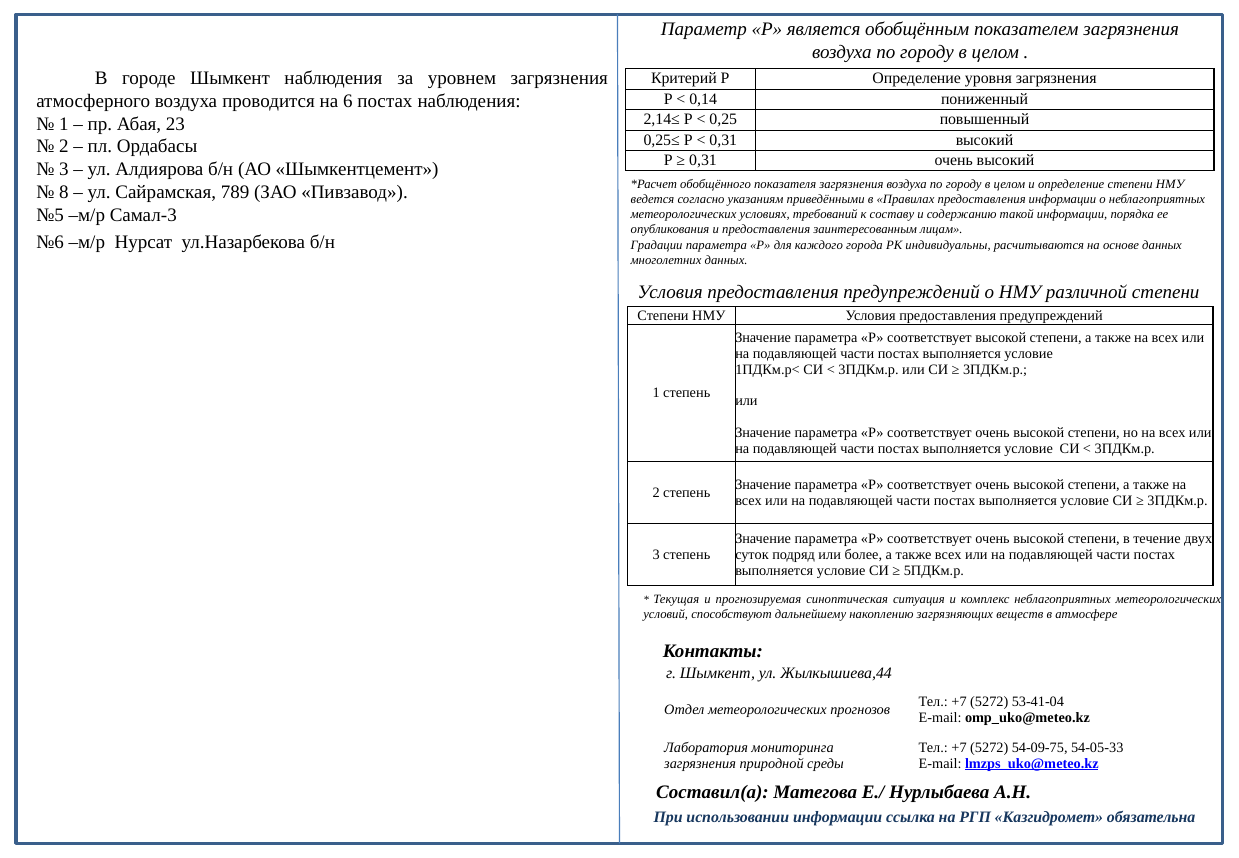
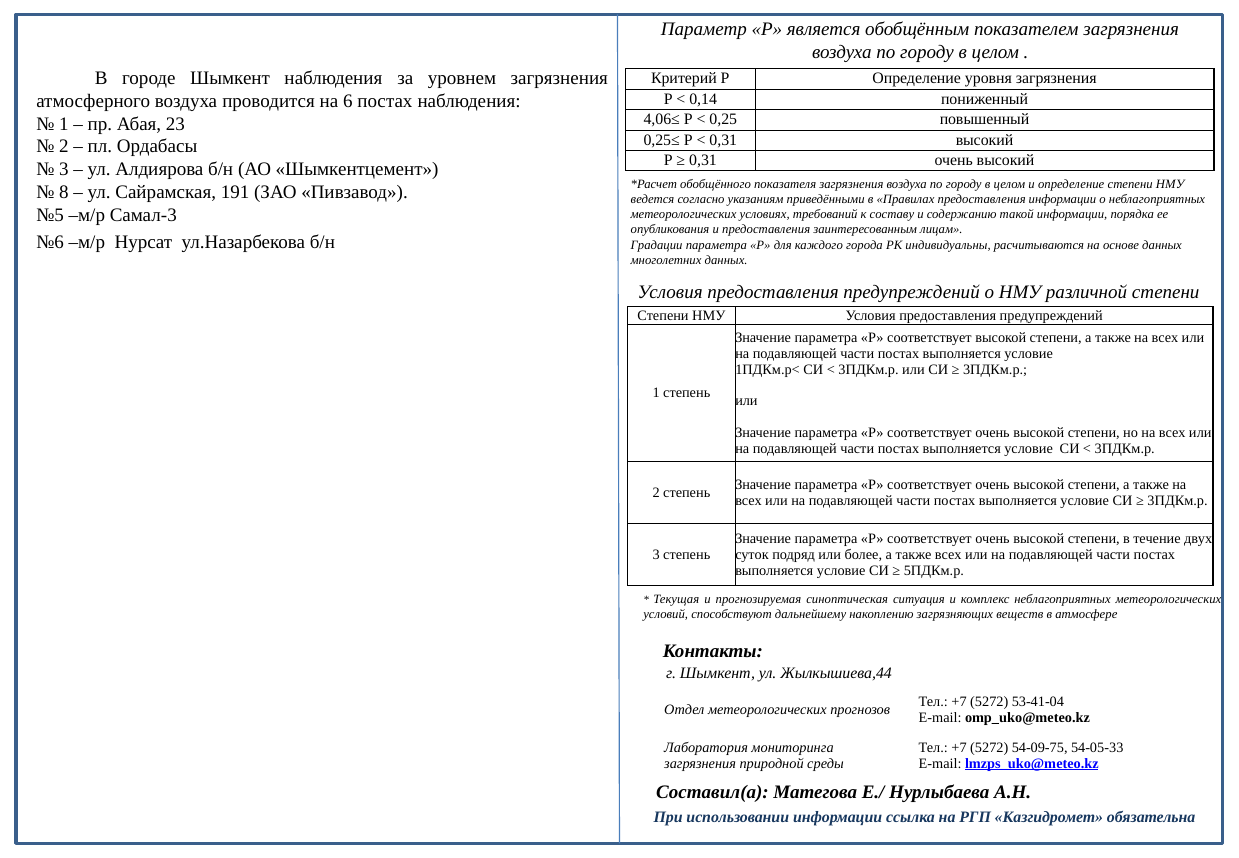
2,14≤: 2,14≤ -> 4,06≤
789: 789 -> 191
